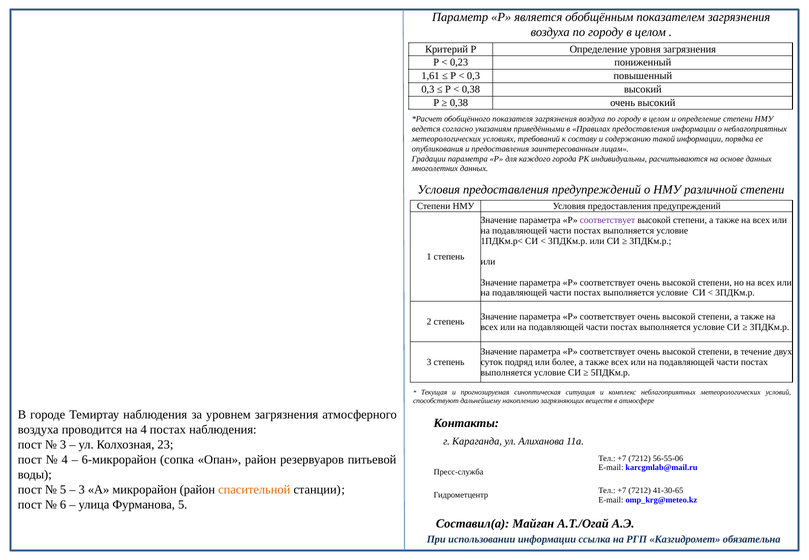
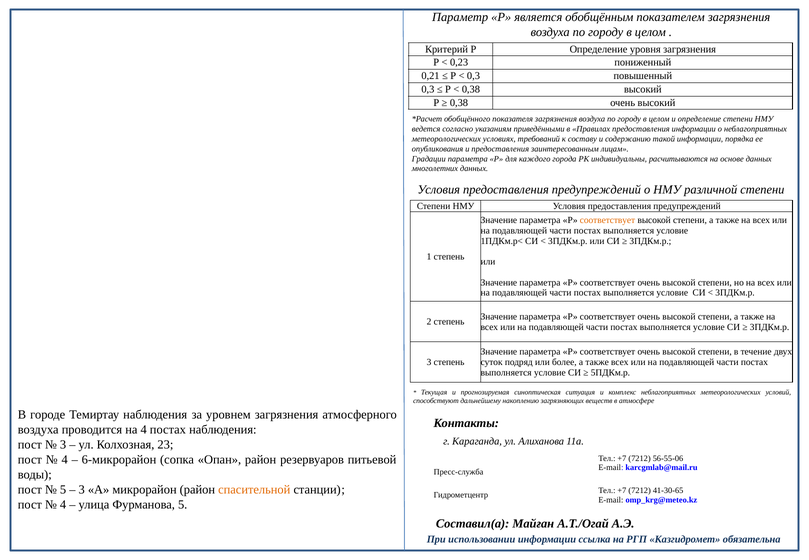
1,61: 1,61 -> 0,21
соответствует at (608, 220) colour: purple -> orange
6 at (63, 505): 6 -> 4
